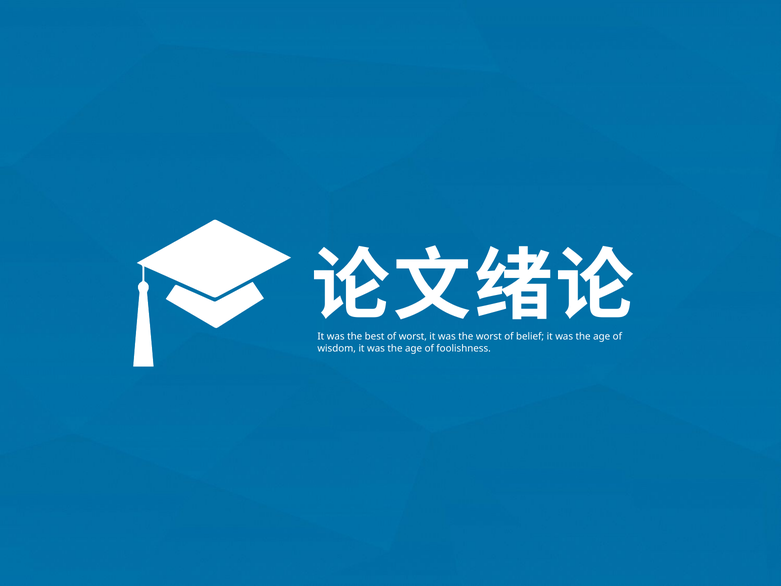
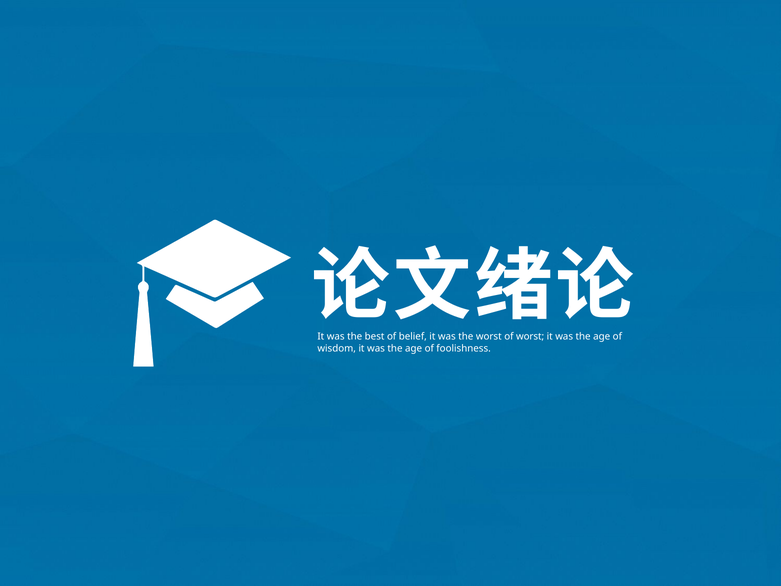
of worst: worst -> belief
of belief: belief -> worst
